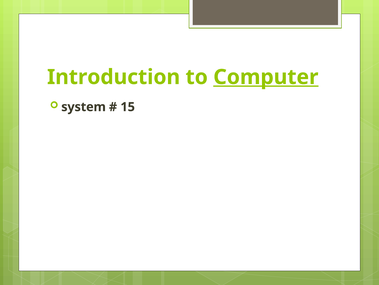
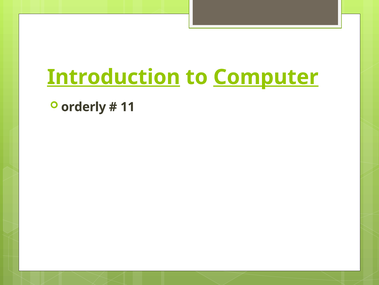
Introduction underline: none -> present
system: system -> orderly
15: 15 -> 11
